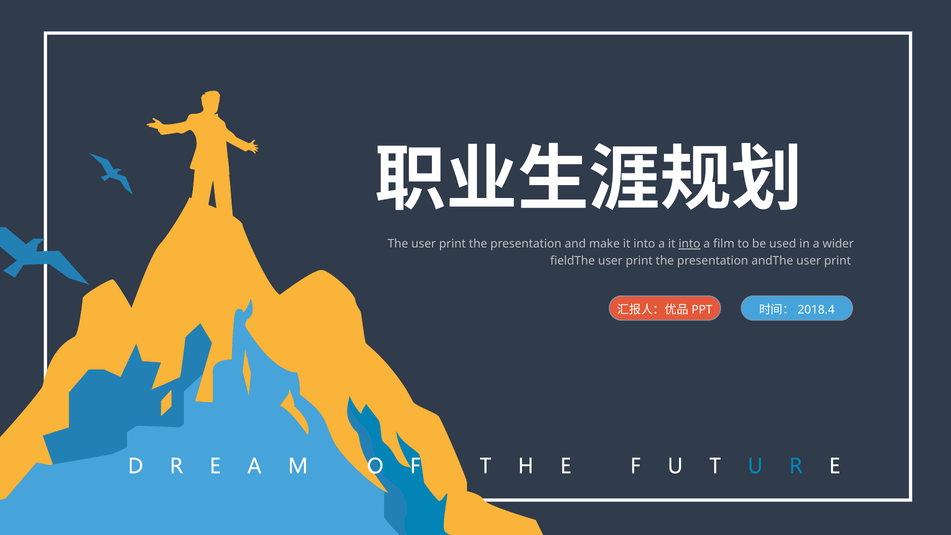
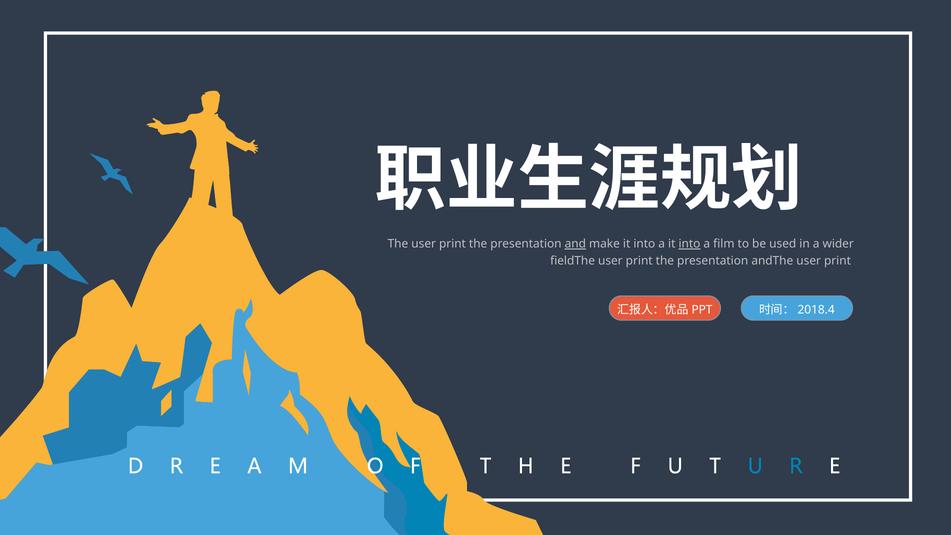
and underline: none -> present
